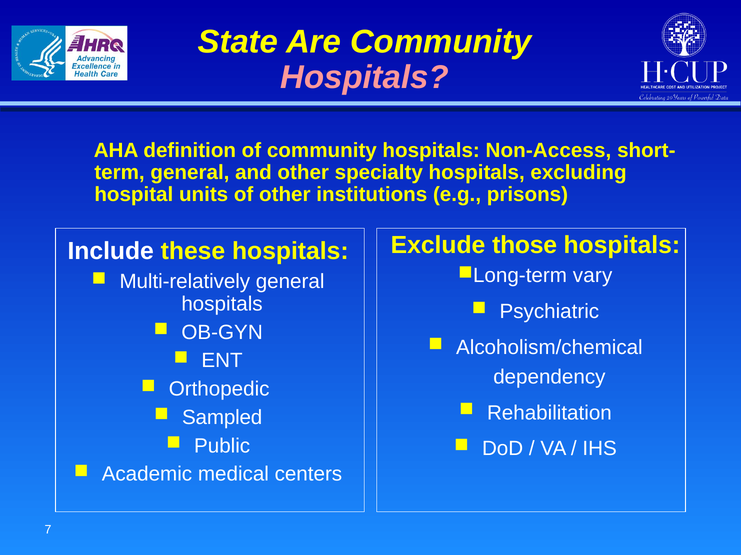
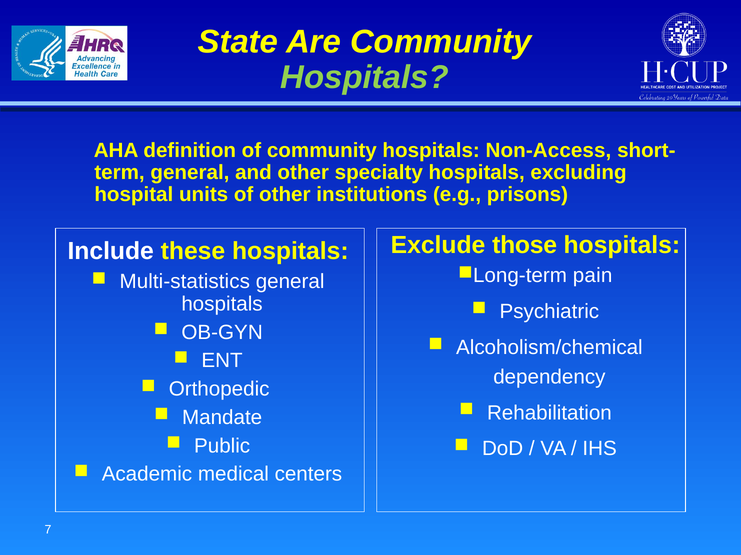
Hospitals at (365, 78) colour: pink -> light green
vary: vary -> pain
Multi-relatively: Multi-relatively -> Multi-statistics
Sampled: Sampled -> Mandate
